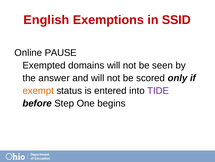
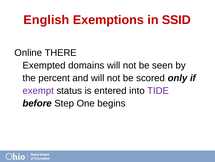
PAUSE: PAUSE -> THERE
answer: answer -> percent
exempt colour: orange -> purple
